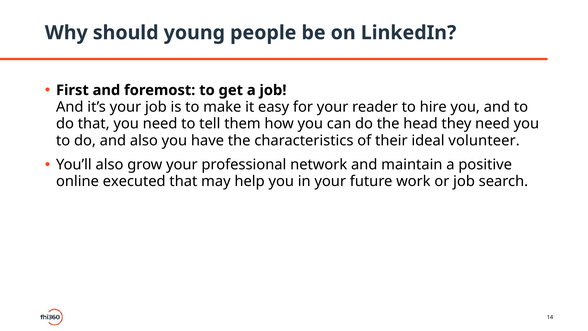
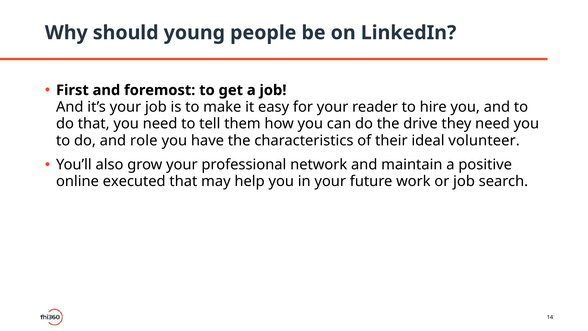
head: head -> drive
and also: also -> role
